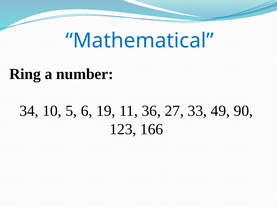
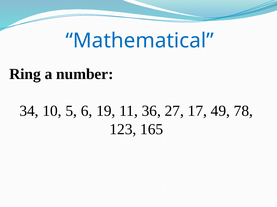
33: 33 -> 17
90: 90 -> 78
166: 166 -> 165
